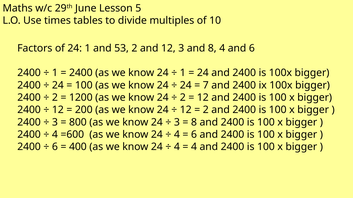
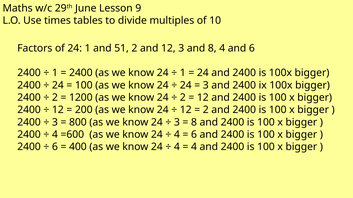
5: 5 -> 9
53: 53 -> 51
7 at (206, 85): 7 -> 3
